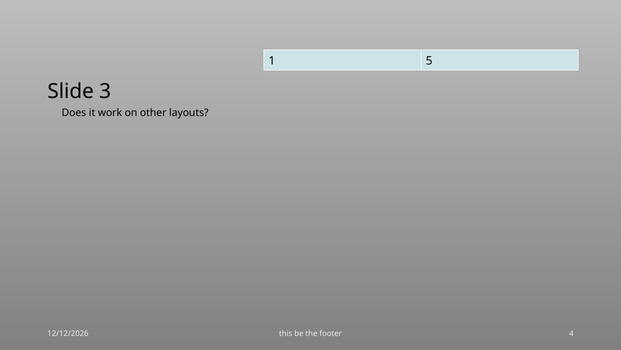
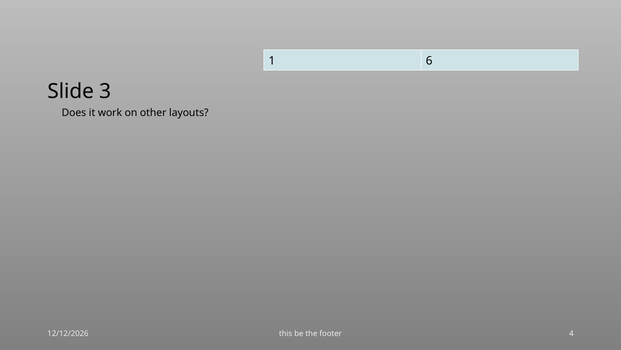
5: 5 -> 6
